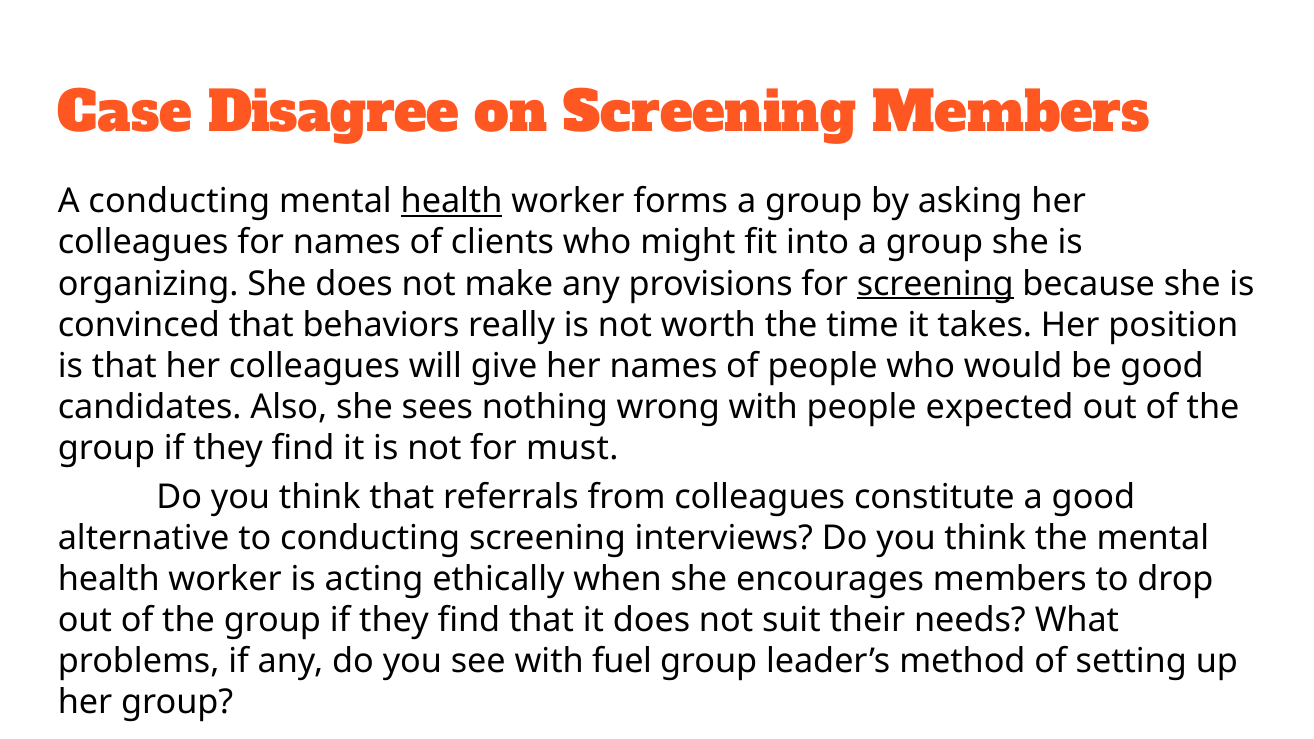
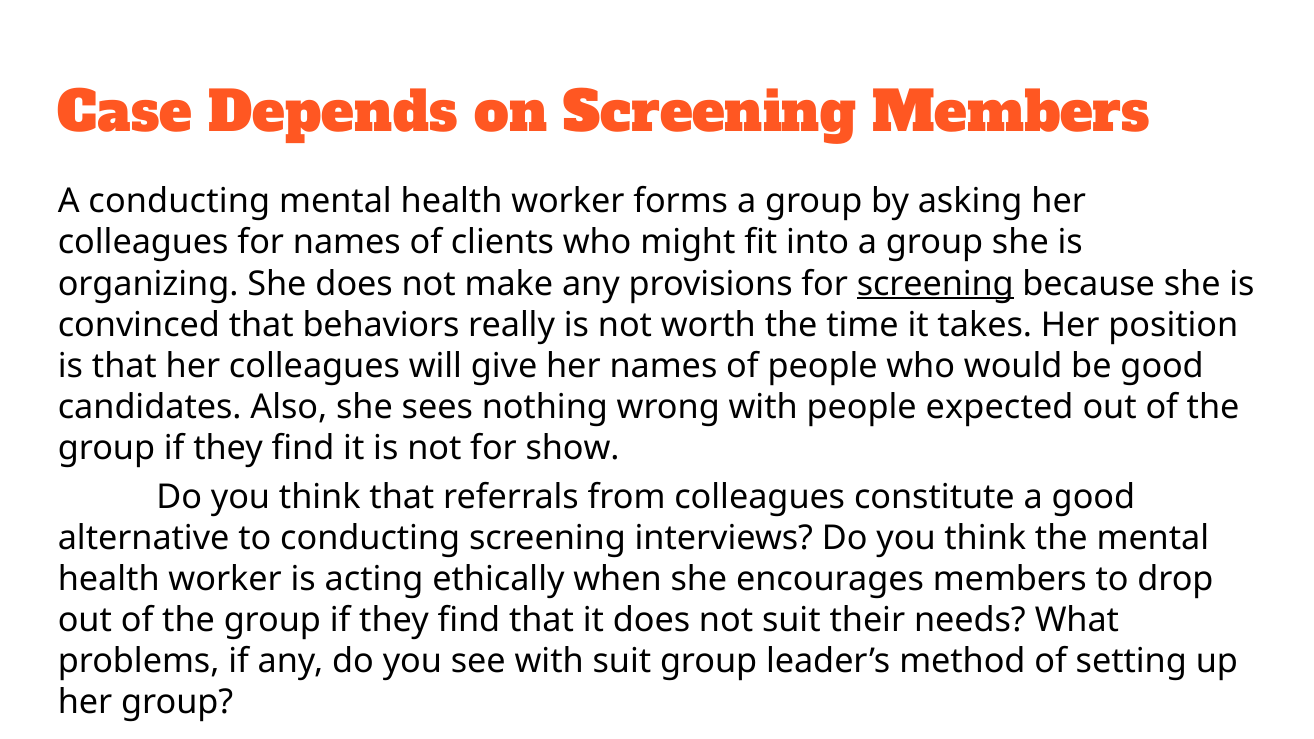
Disagree: Disagree -> Depends
health at (452, 202) underline: present -> none
must: must -> show
with fuel: fuel -> suit
